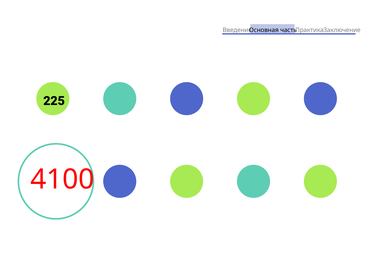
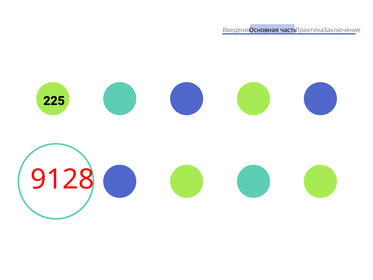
4100: 4100 -> 9128
